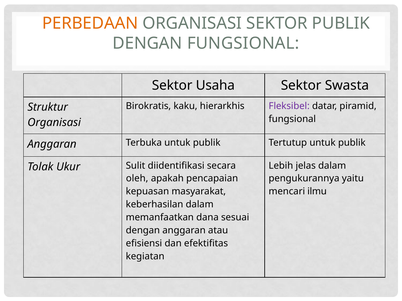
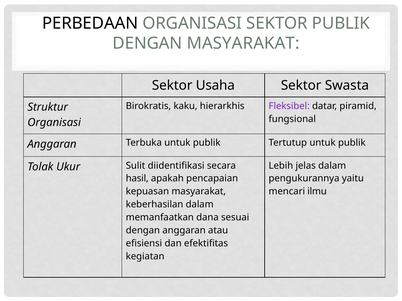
PERBEDAAN colour: orange -> black
DENGAN FUNGSIONAL: FUNGSIONAL -> MASYARAKAT
oleh: oleh -> hasil
